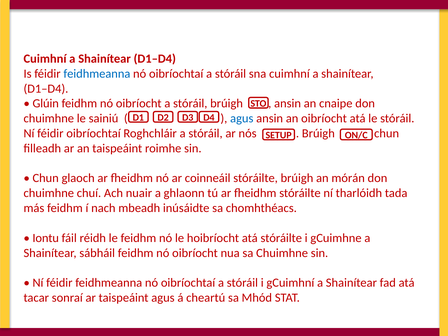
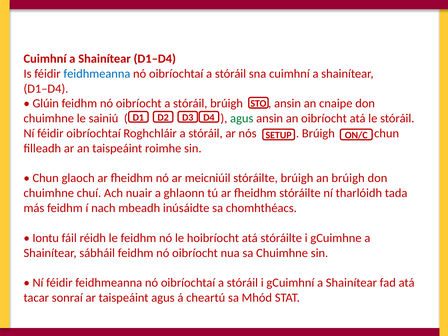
agus at (242, 118) colour: blue -> green
coinneáil: coinneáil -> meicniúil
an mórán: mórán -> brúigh
